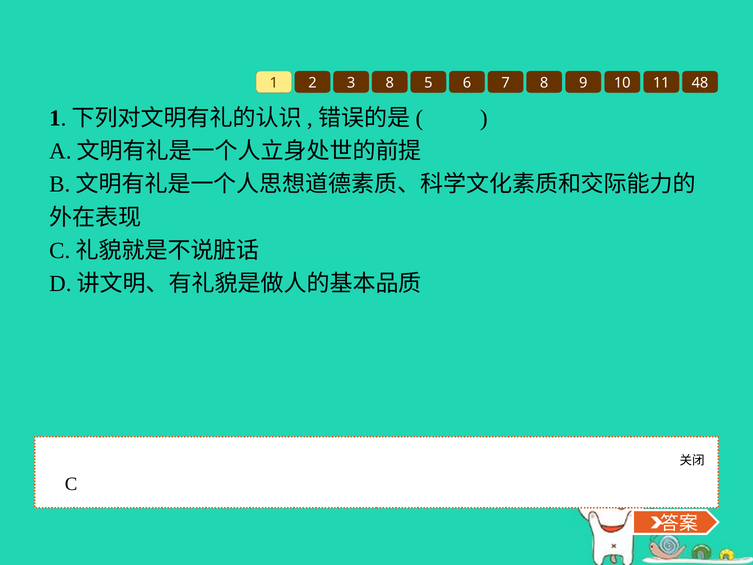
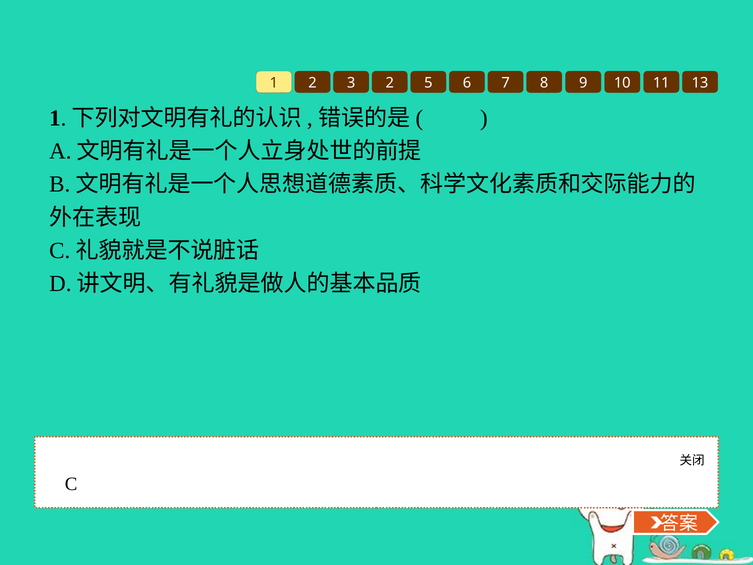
3 8: 8 -> 2
48: 48 -> 13
